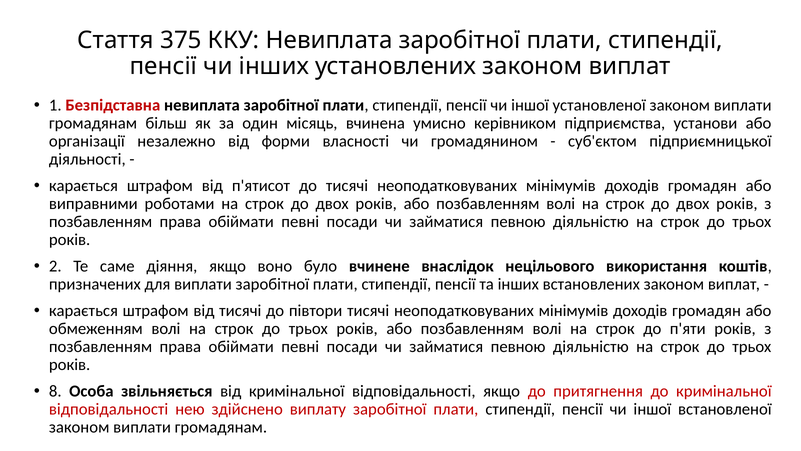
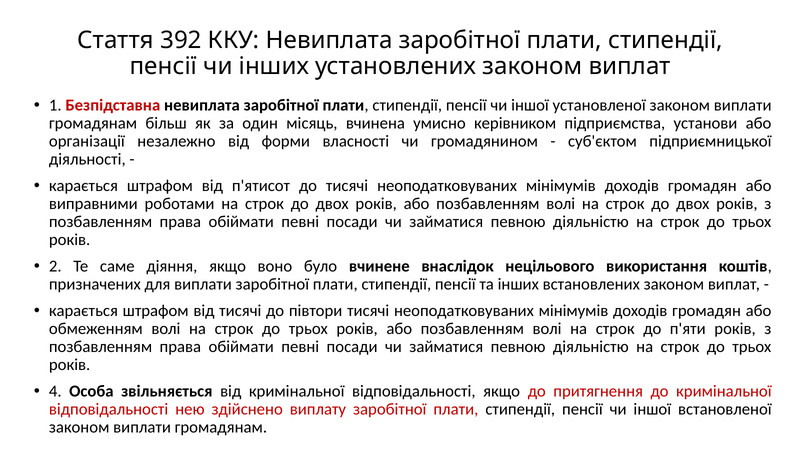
375: 375 -> 392
8: 8 -> 4
